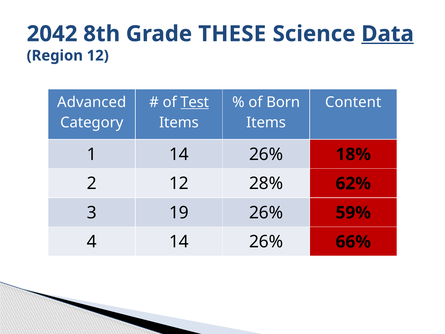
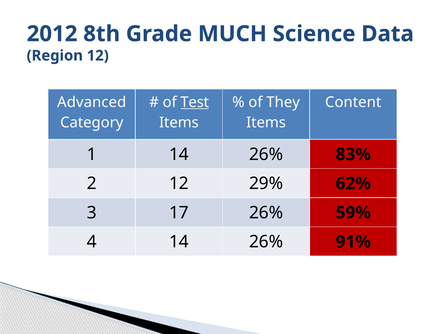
2042: 2042 -> 2012
THESE: THESE -> MUCH
Data underline: present -> none
Born: Born -> They
18%: 18% -> 83%
28%: 28% -> 29%
19: 19 -> 17
66%: 66% -> 91%
